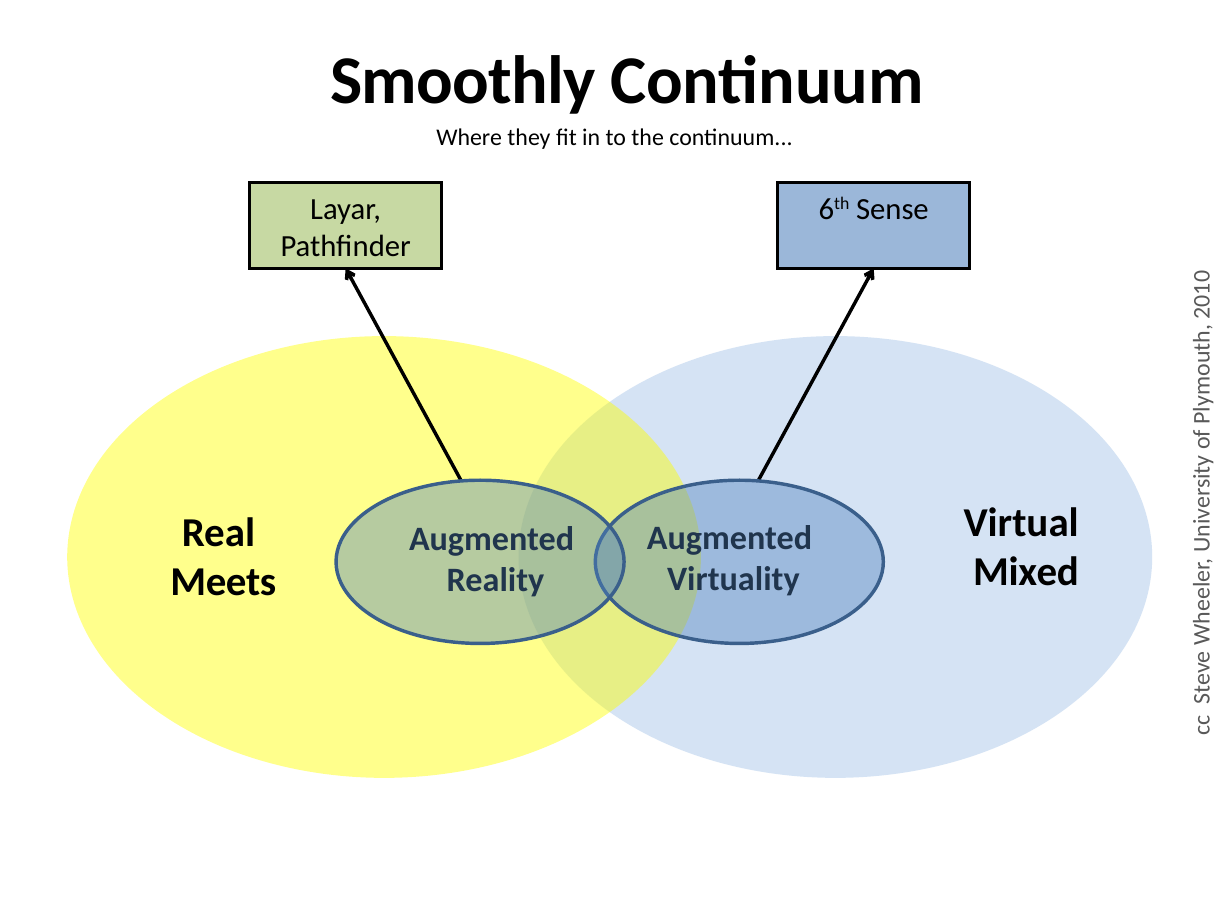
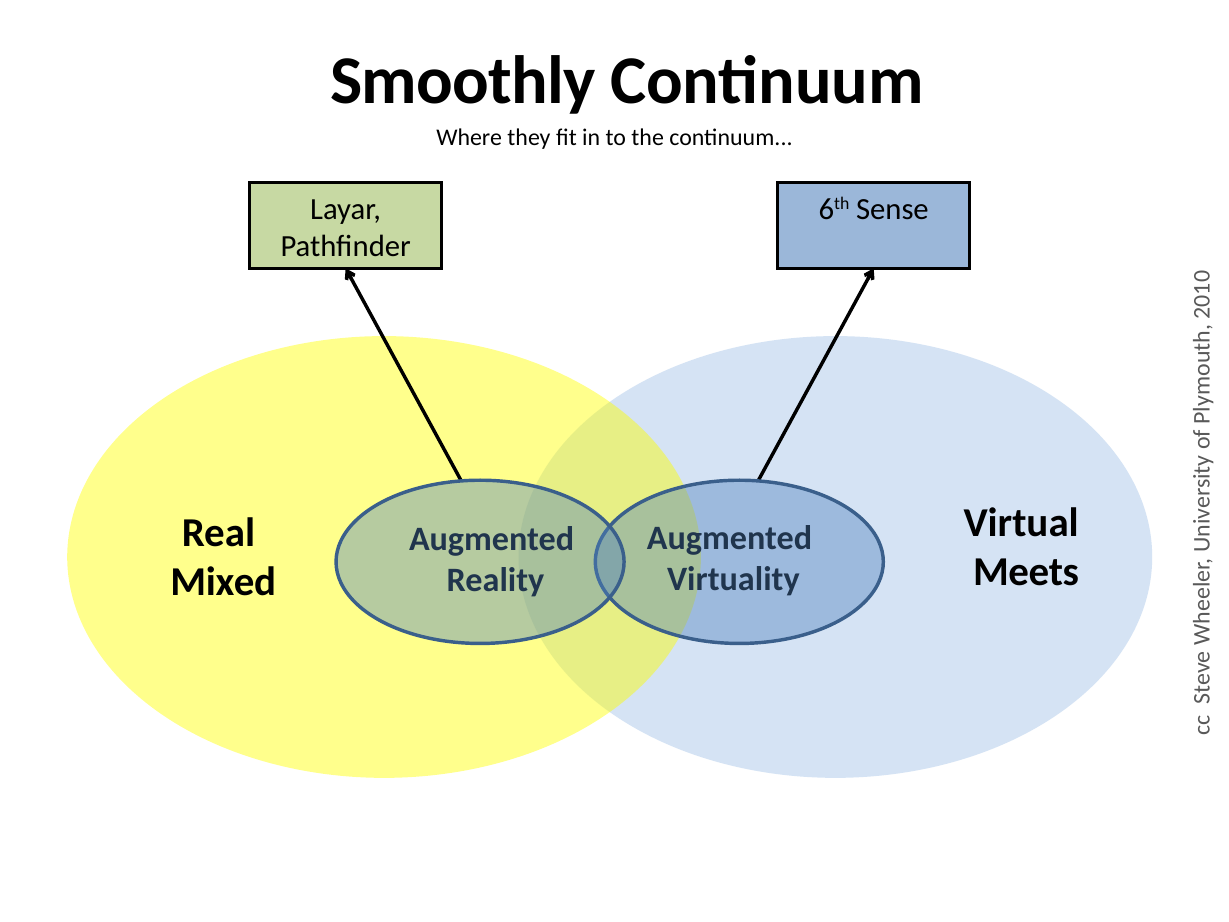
Mixed: Mixed -> Meets
Meets: Meets -> Mixed
